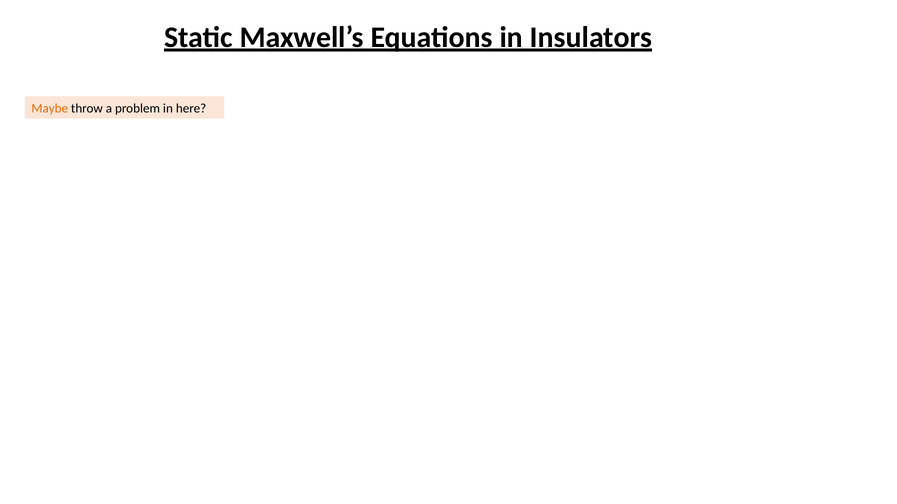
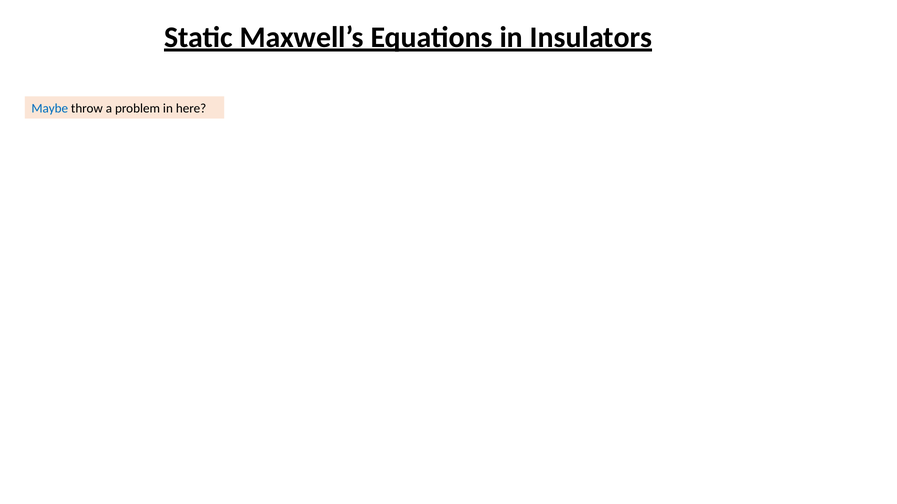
Maybe colour: orange -> blue
